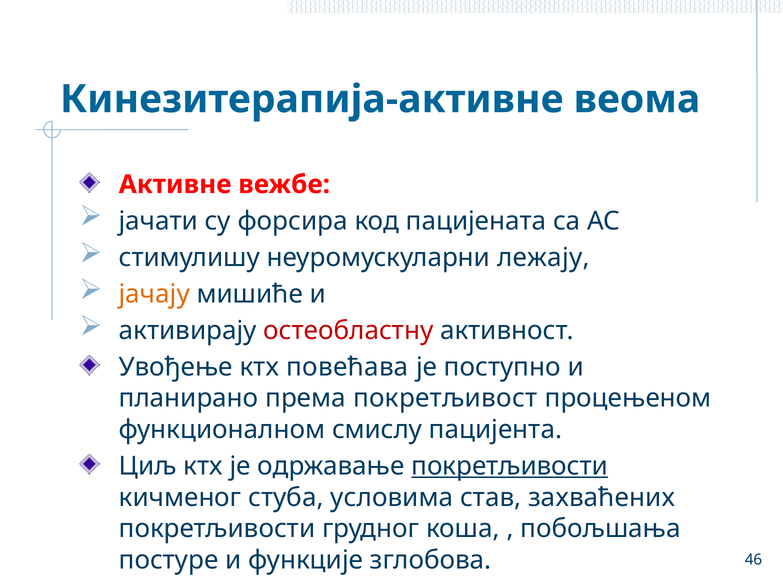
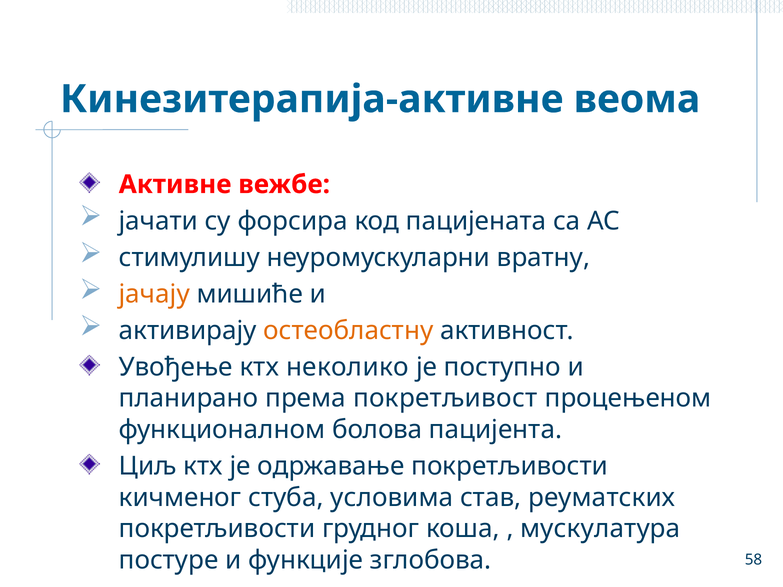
лежају: лежају -> вратну
остеобластну colour: red -> orange
повећава: повећава -> неколико
смислу: смислу -> болова
покретљивости at (510, 466) underline: present -> none
захваћених: захваћених -> реуматских
побољшања: побољшања -> мускулатура
46: 46 -> 58
